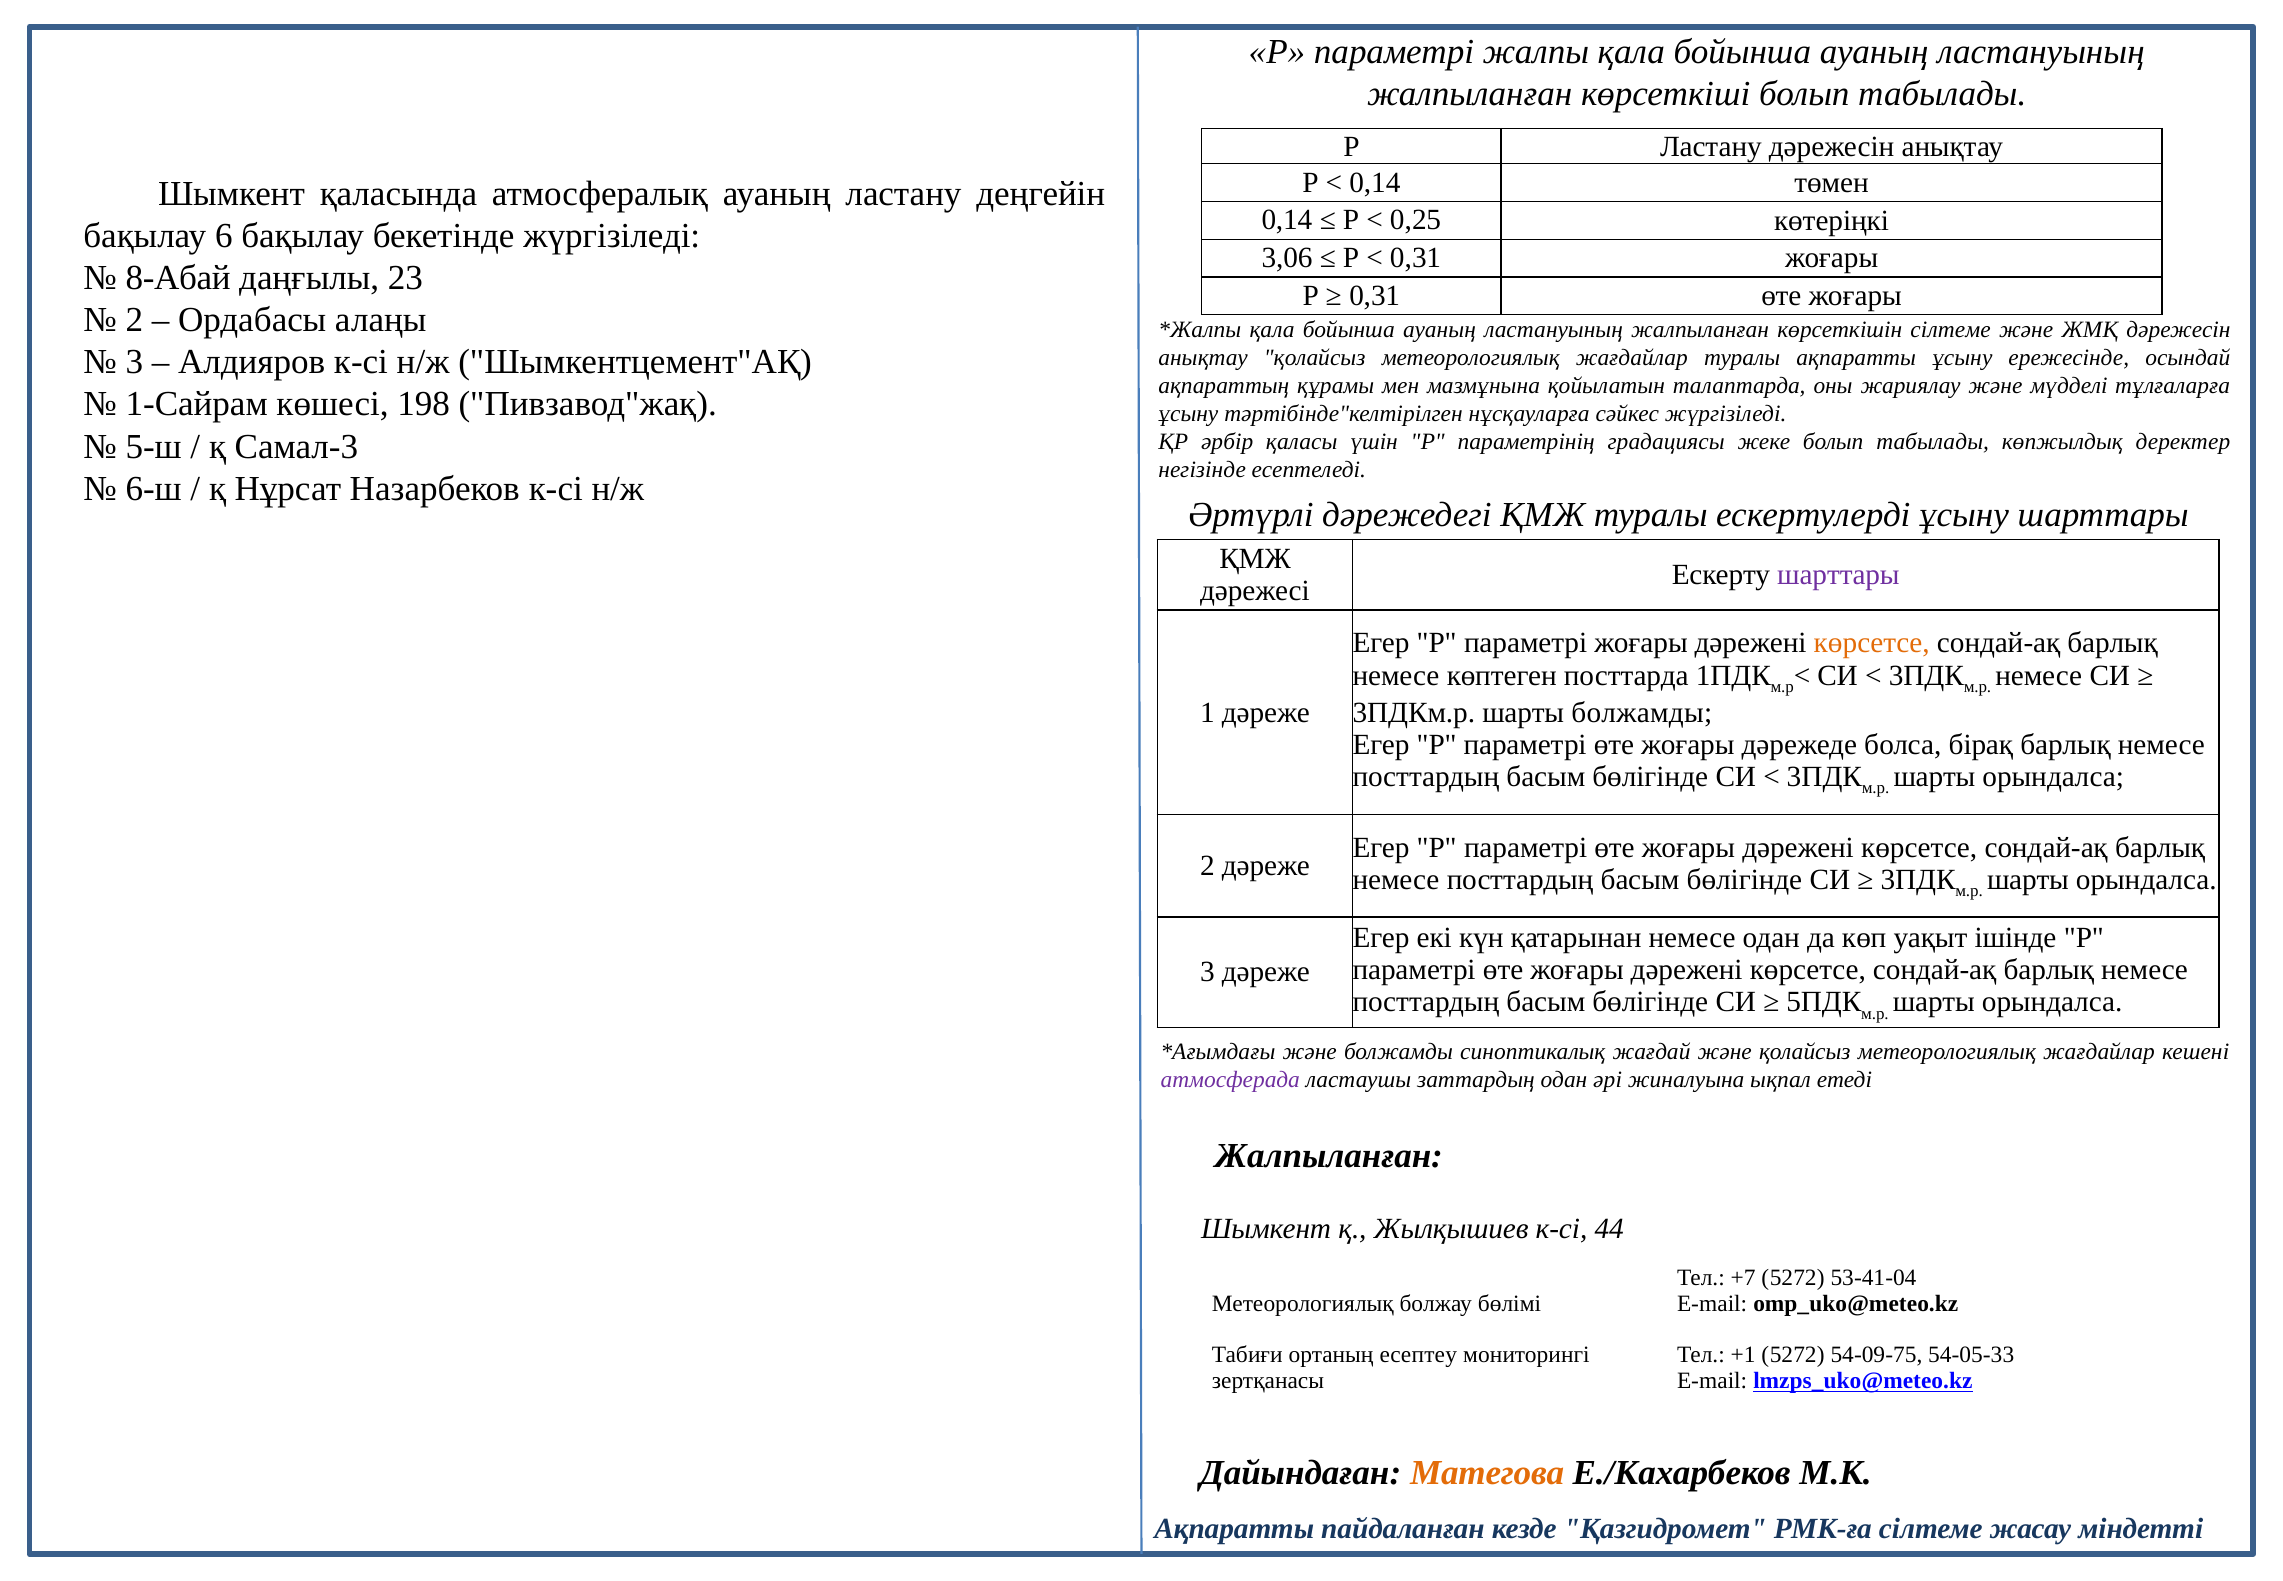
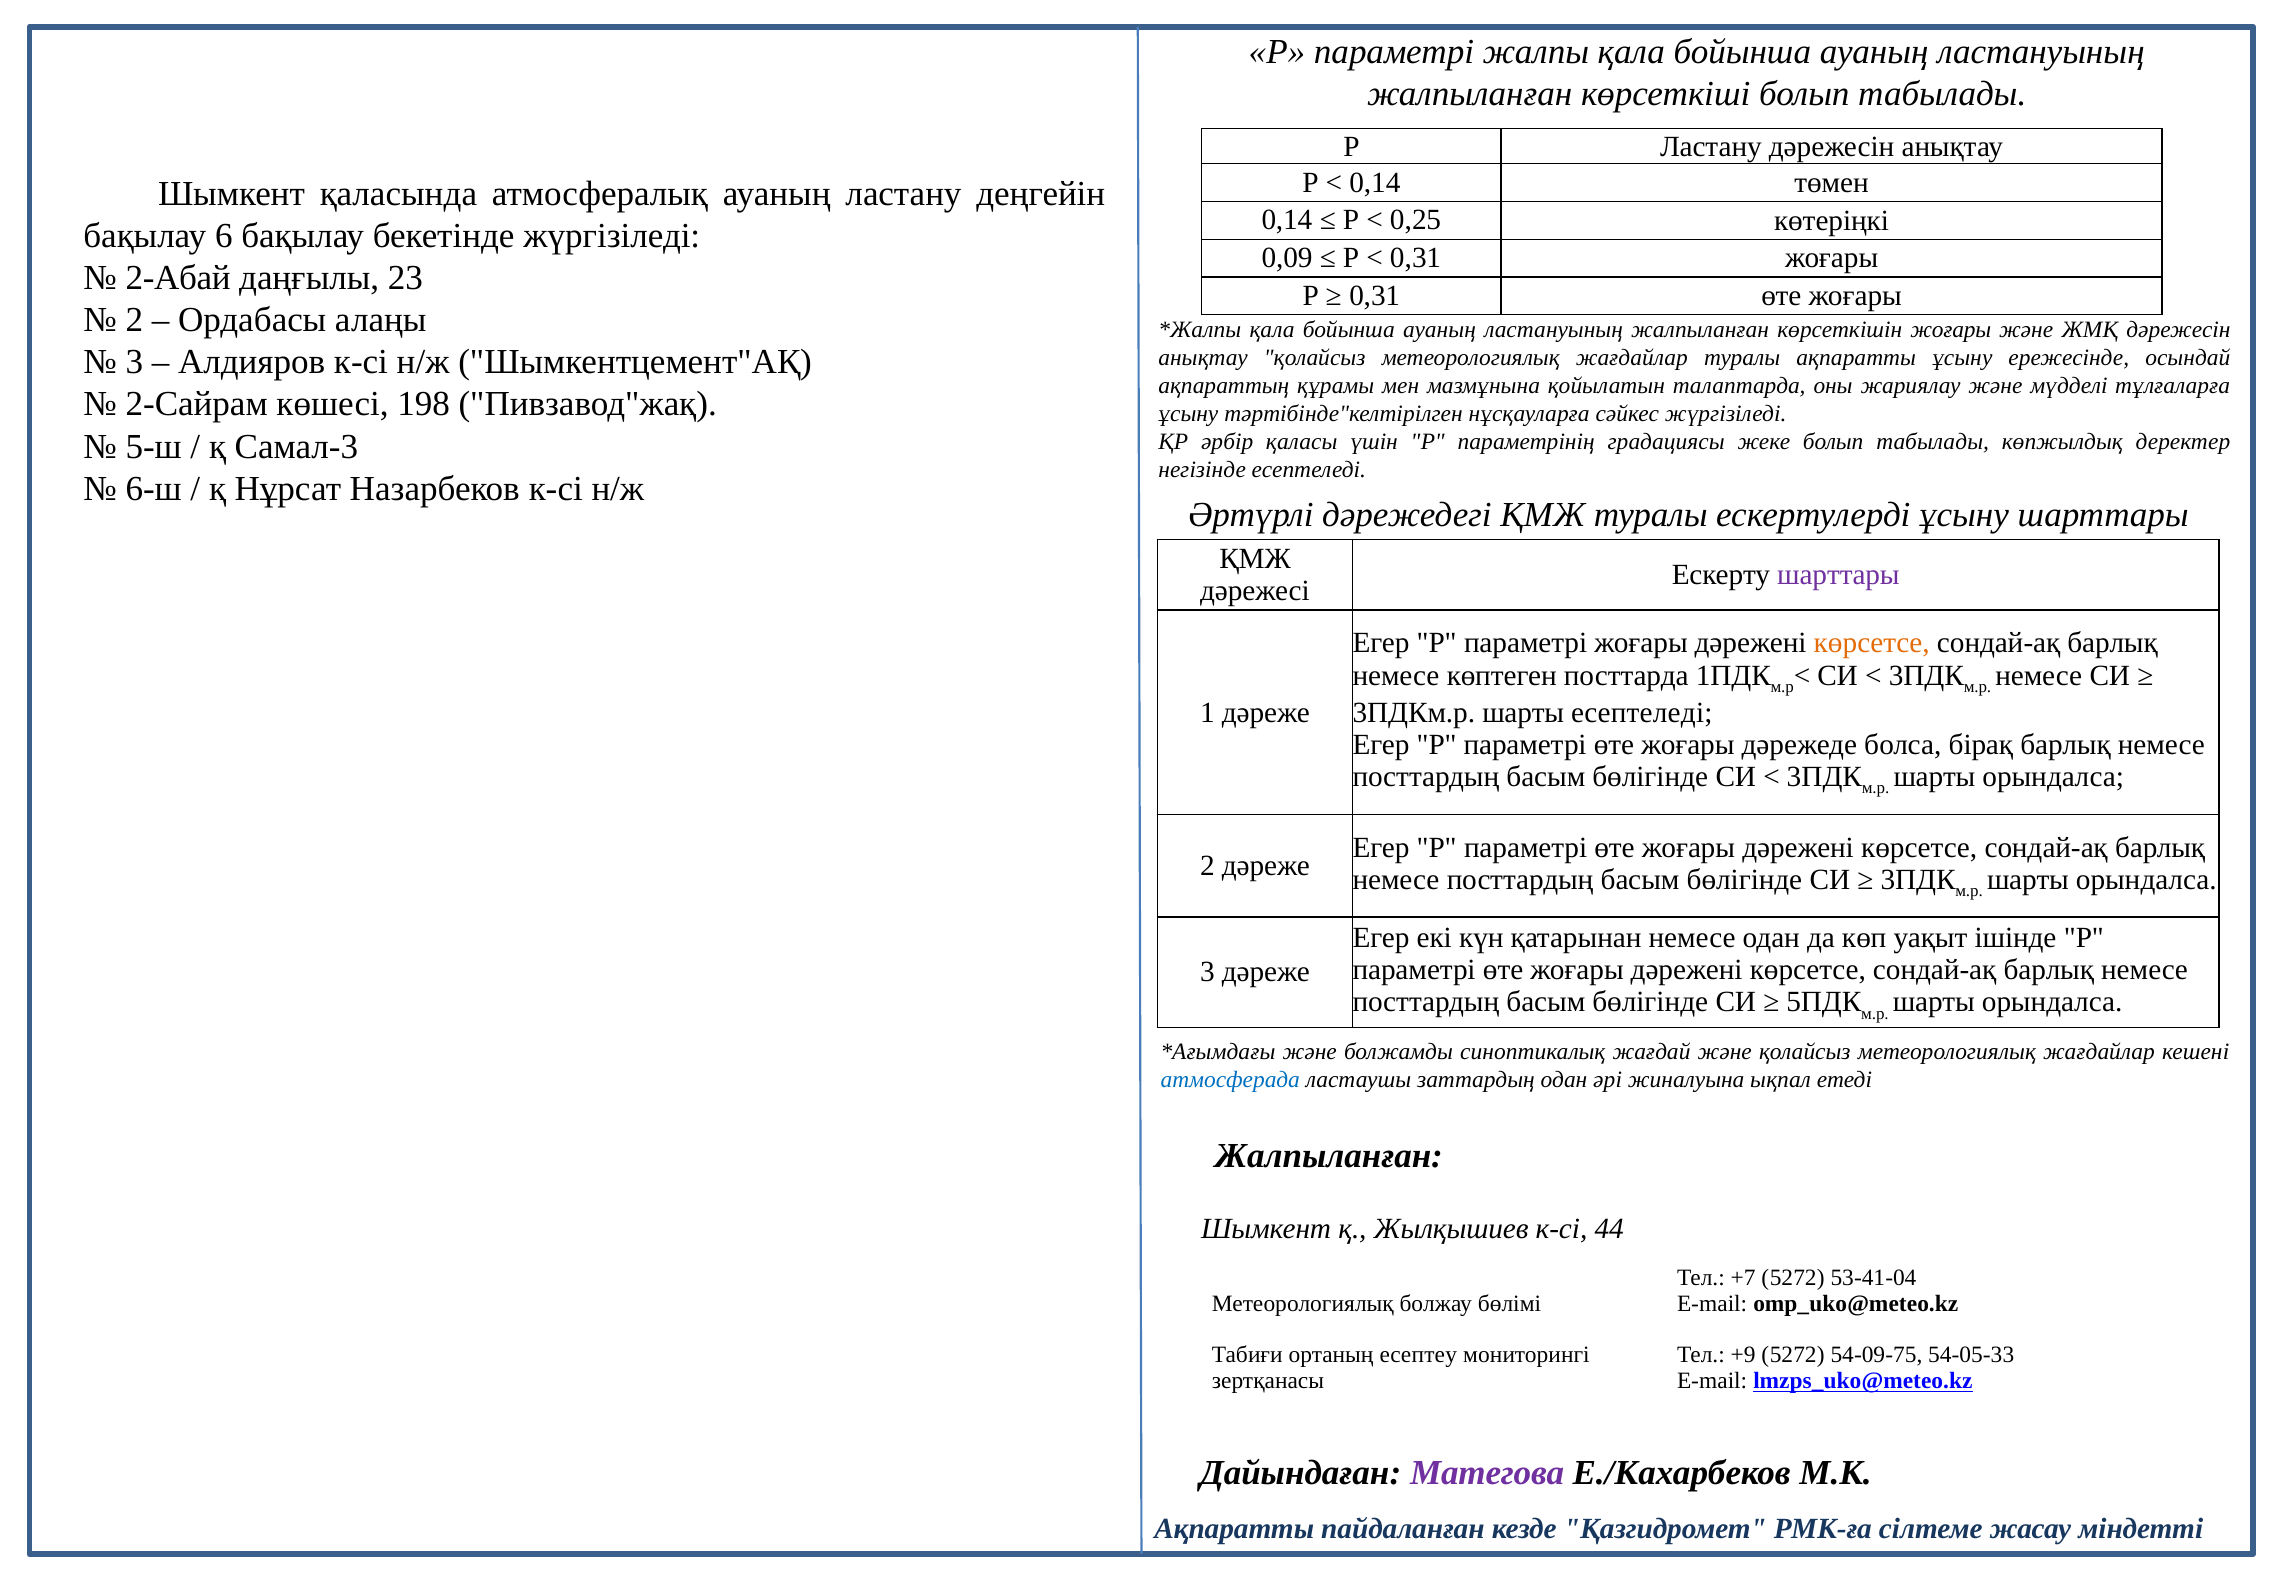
3,06: 3,06 -> 0,09
8-Абай: 8-Абай -> 2-Абай
көрсеткішін сілтеме: сілтеме -> жоғары
1-Сайрам: 1-Сайрам -> 2-Сайрам
шарты болжамды: болжамды -> есептеледі
атмосферада colour: purple -> blue
+1: +1 -> +9
Матегова colour: orange -> purple
